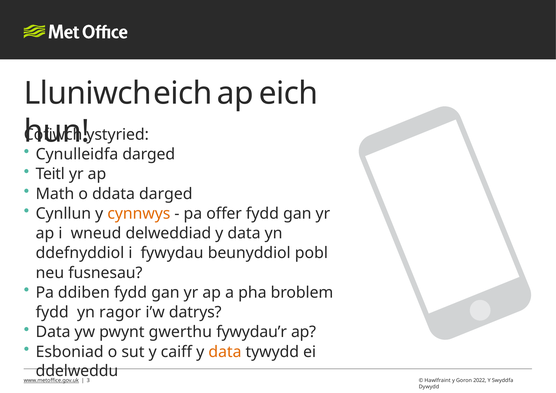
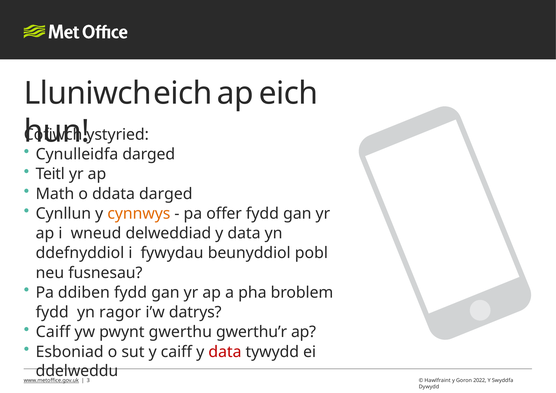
Data at (53, 332): Data -> Caiff
fywydau’r: fywydau’r -> gwerthu’r
data at (225, 352) colour: orange -> red
